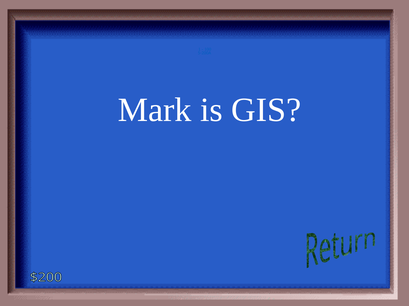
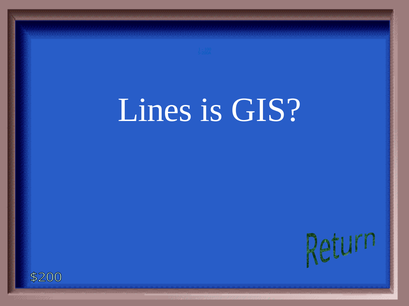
Mark: Mark -> Lines
